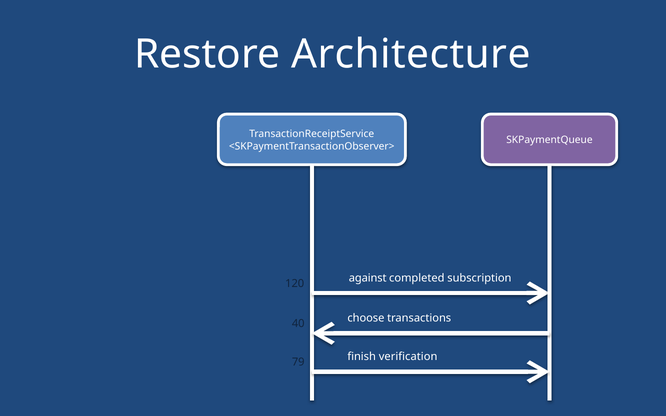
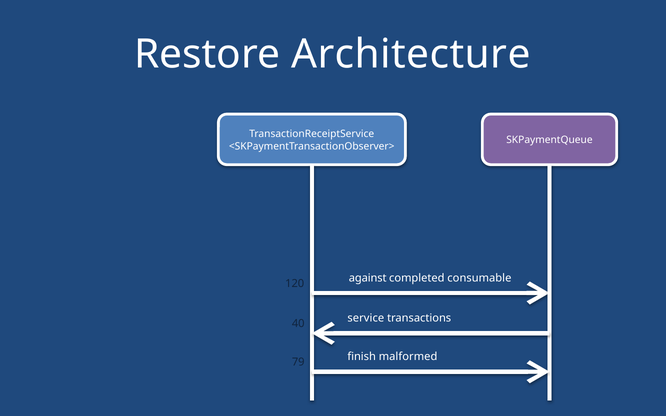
subscription: subscription -> consumable
choose: choose -> service
verification: verification -> malformed
